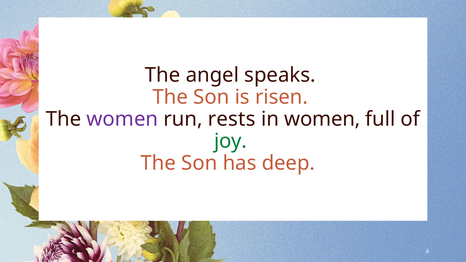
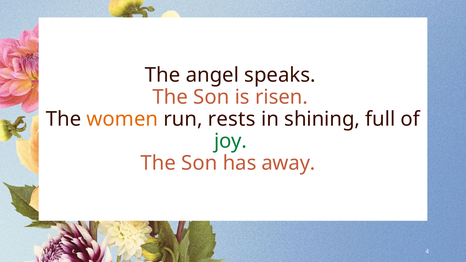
women at (122, 119) colour: purple -> orange
in women: women -> shining
deep: deep -> away
